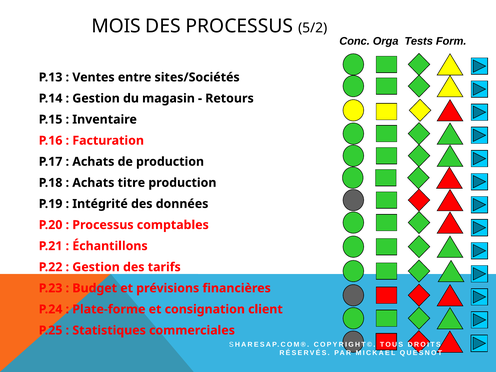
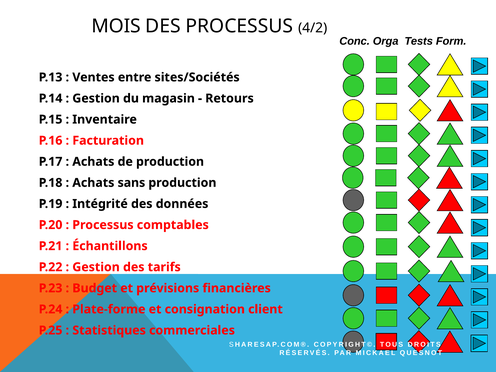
5/2: 5/2 -> 4/2
titre: titre -> sans
